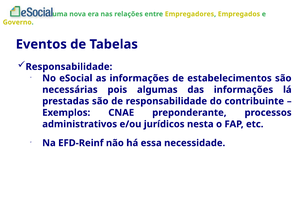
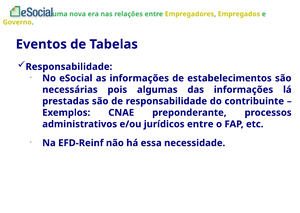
jurídicos nesta: nesta -> entre
